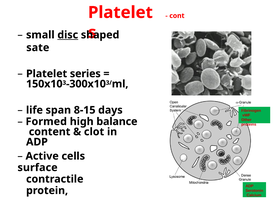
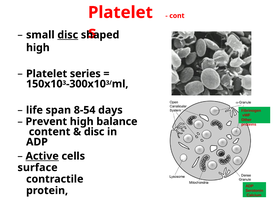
sate at (38, 48): sate -> high
8-15: 8-15 -> 8-54
Formed: Formed -> Prevent
clot at (94, 132): clot -> disc
Active underline: none -> present
